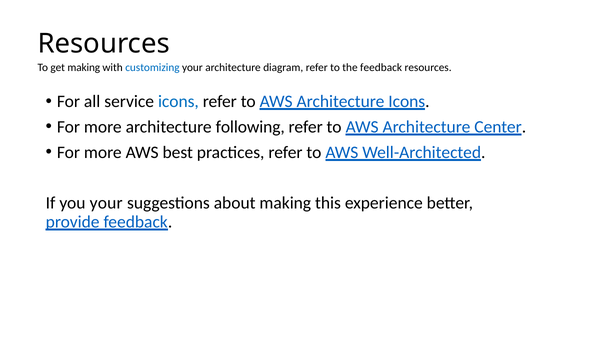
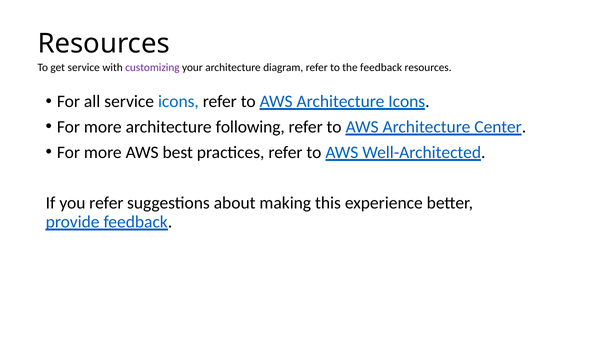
get making: making -> service
customizing colour: blue -> purple
you your: your -> refer
